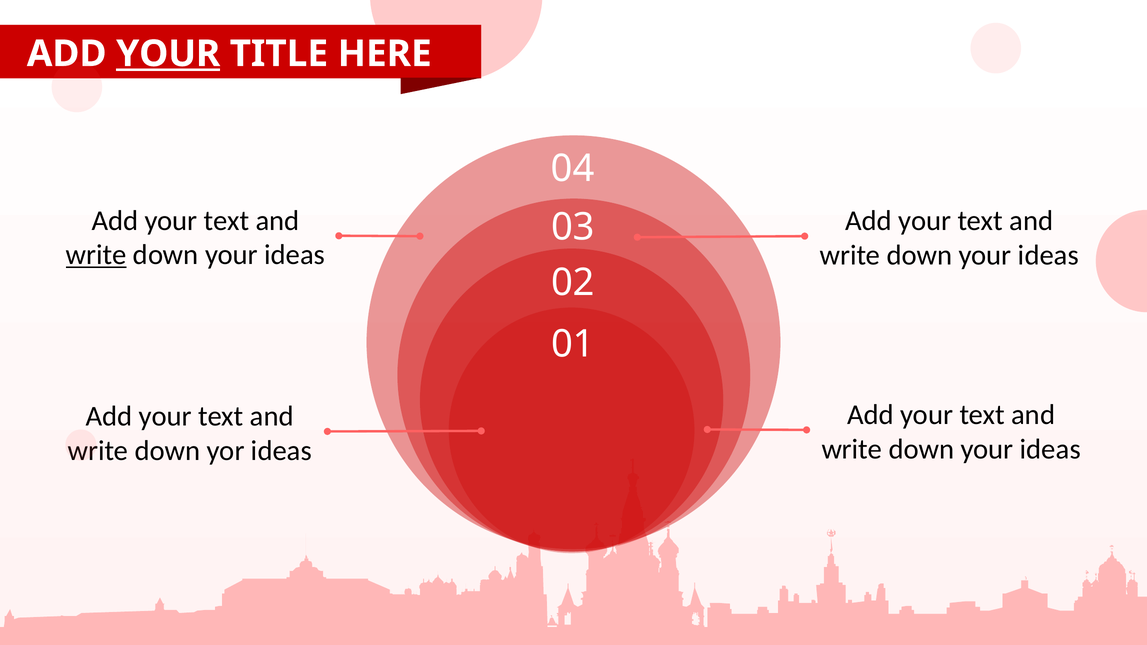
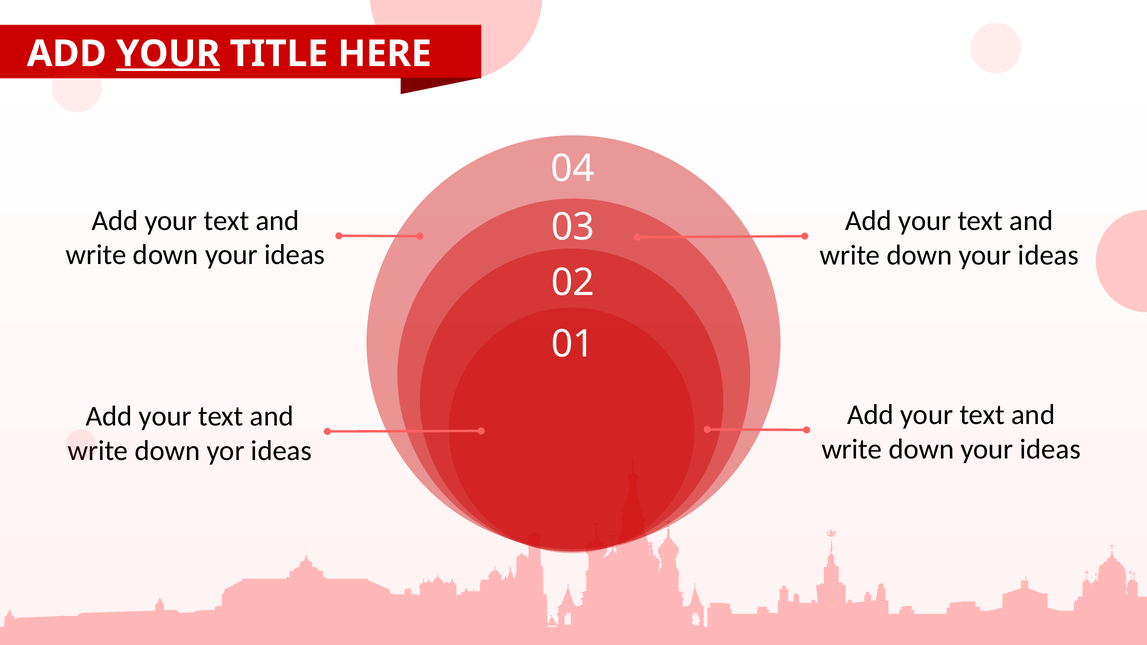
write at (96, 255) underline: present -> none
